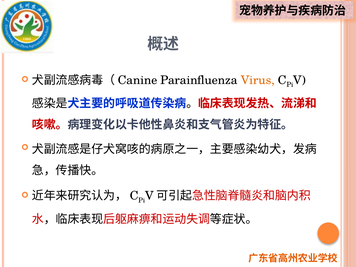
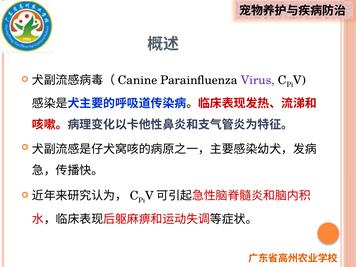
Virus colour: orange -> purple
